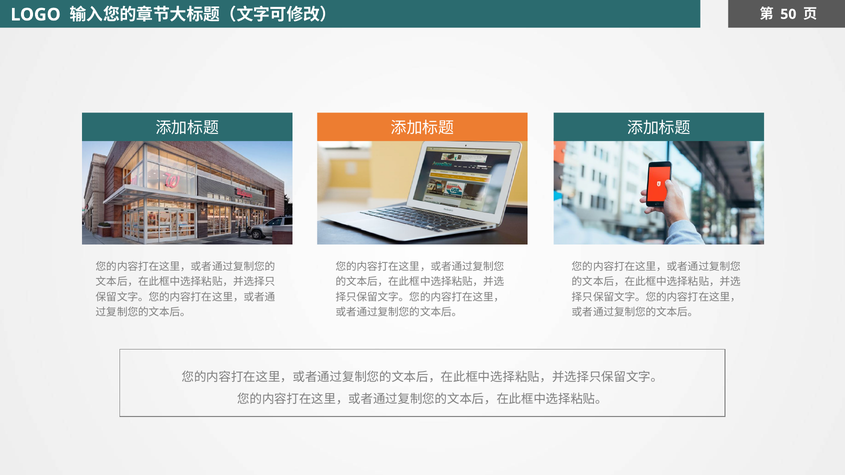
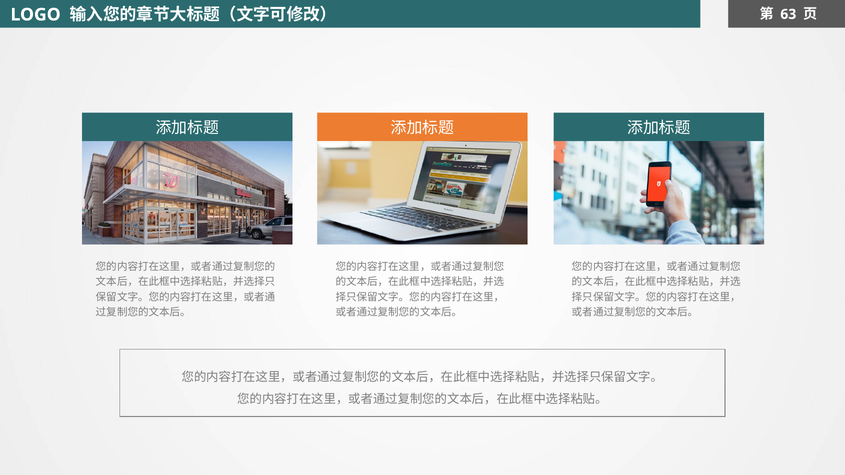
50: 50 -> 63
